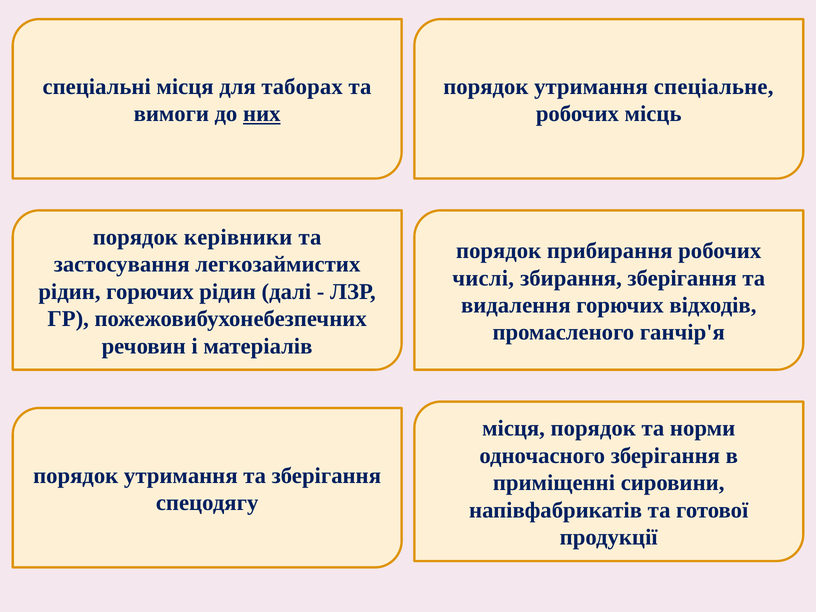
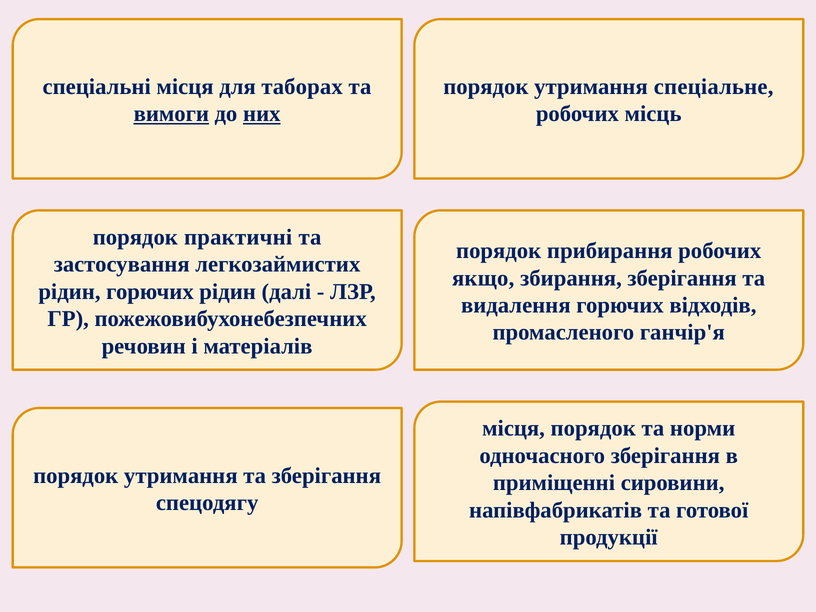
вимоги underline: none -> present
керівники: керівники -> практичні
числі: числі -> якщо
